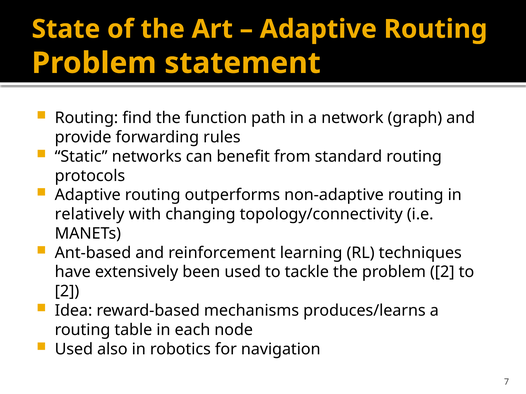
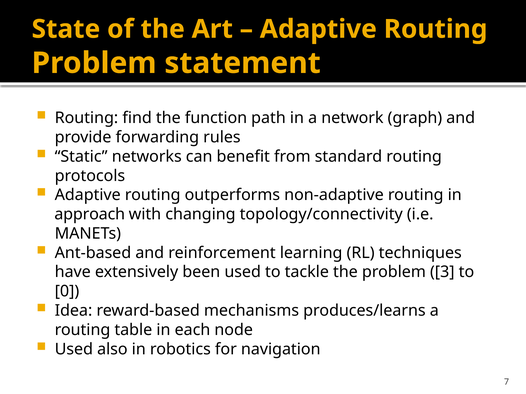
relatively: relatively -> approach
problem 2: 2 -> 3
2 at (67, 292): 2 -> 0
